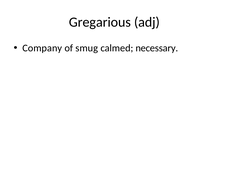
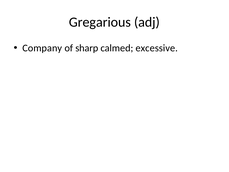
smug: smug -> sharp
necessary: necessary -> excessive
